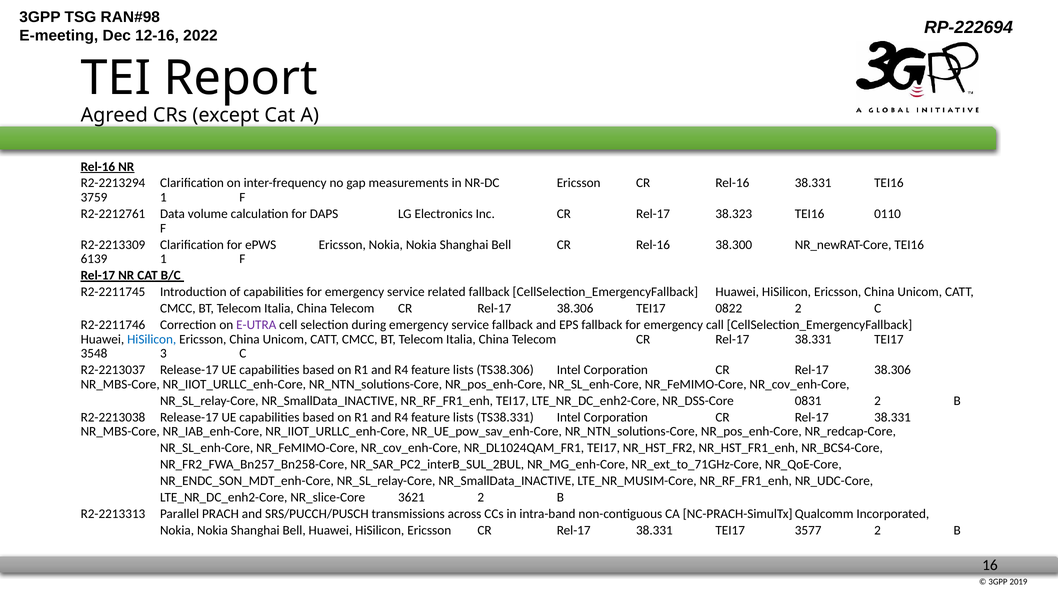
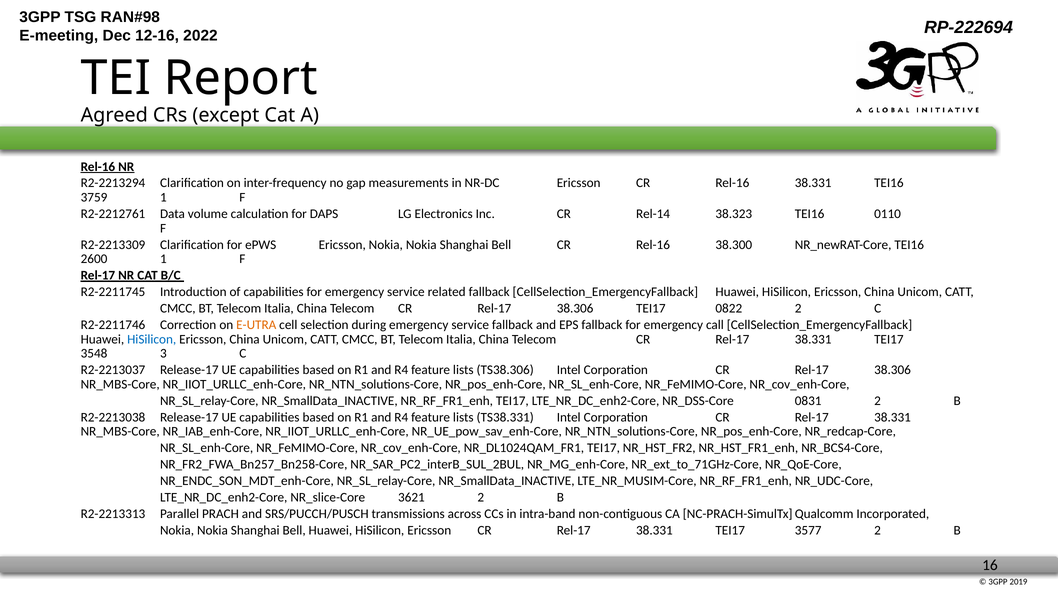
Inc CR Rel-17: Rel-17 -> Rel-14
6139: 6139 -> 2600
E-UTRA colour: purple -> orange
